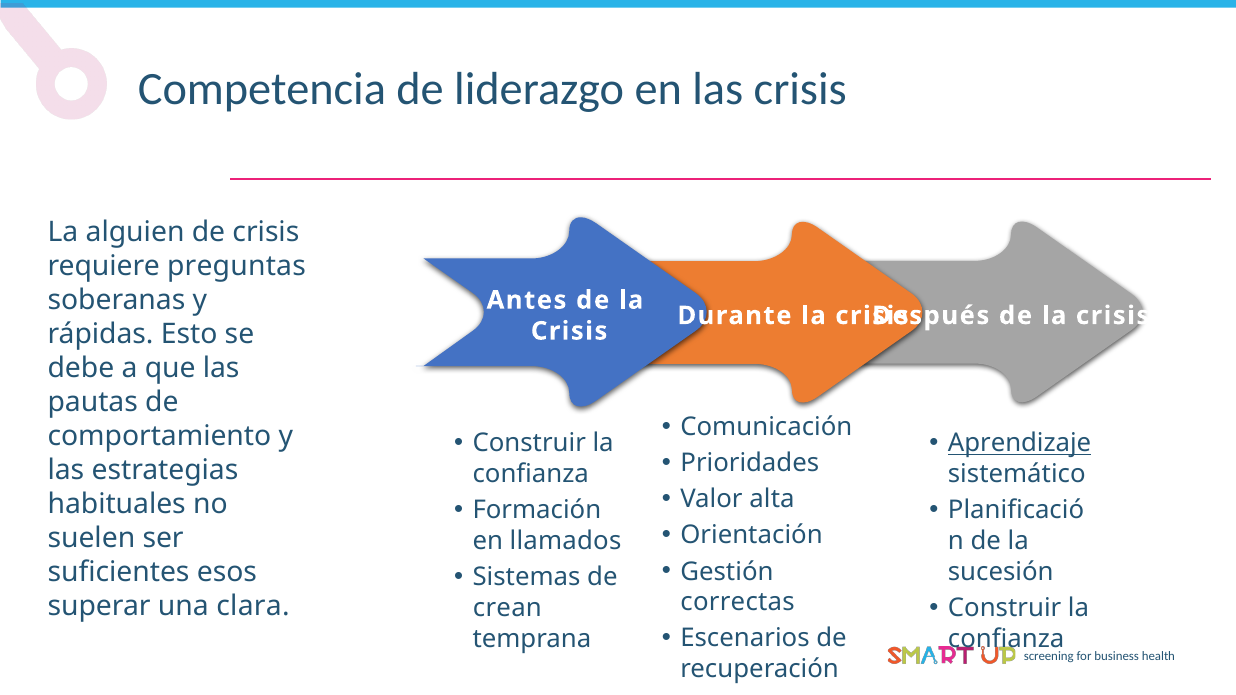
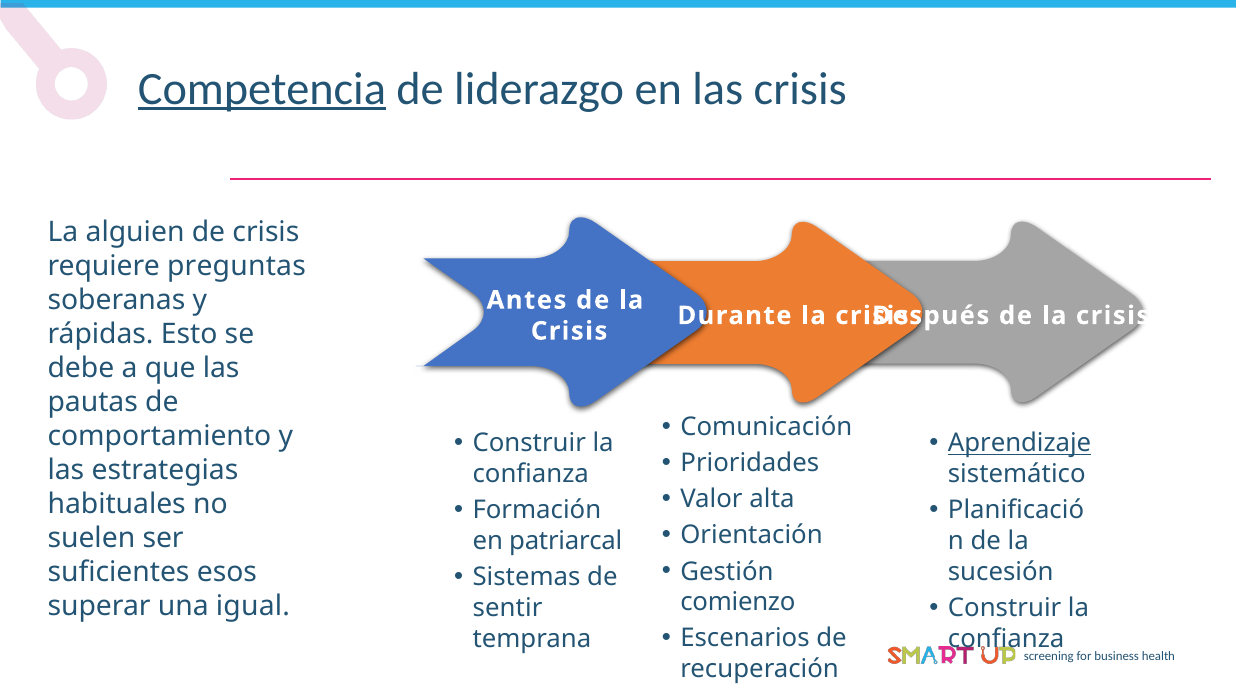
Competencia underline: none -> present
llamados: llamados -> patriarcal
correctas: correctas -> comienzo
clara: clara -> igual
crean: crean -> sentir
